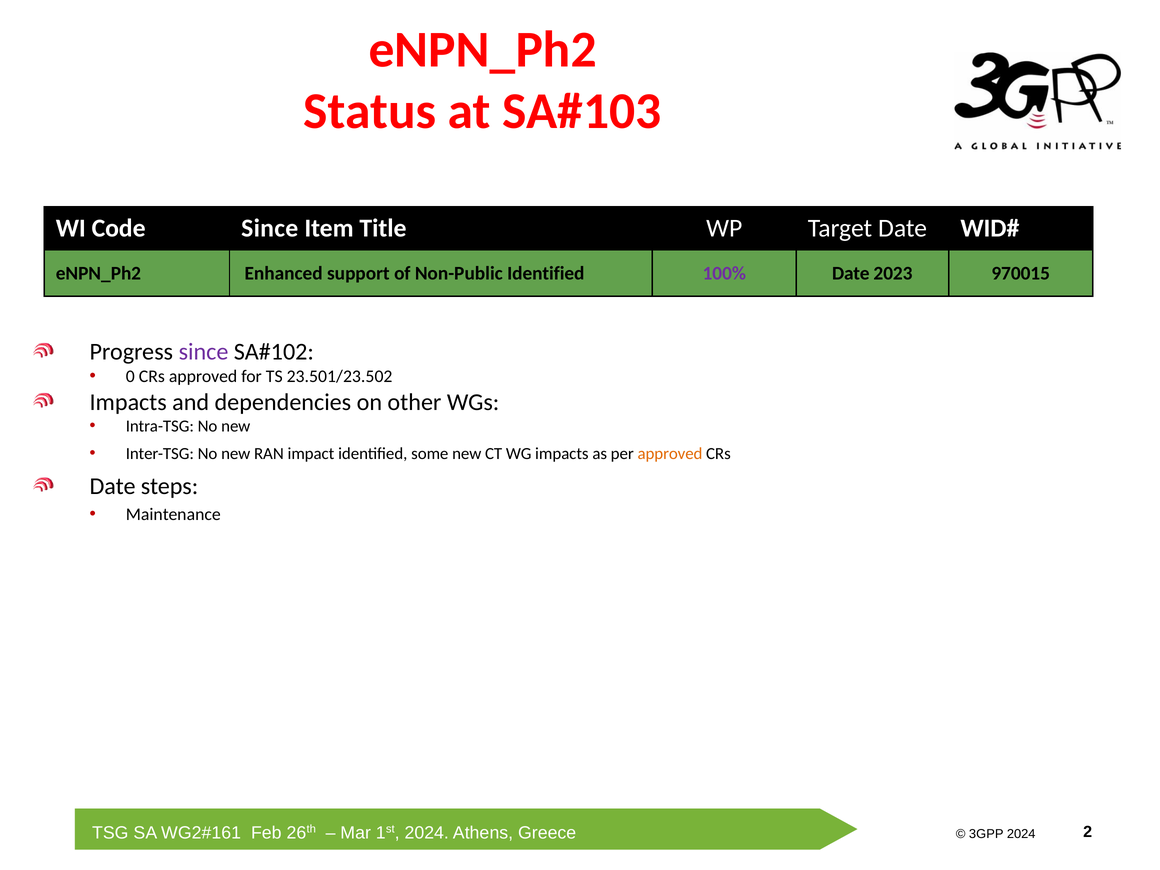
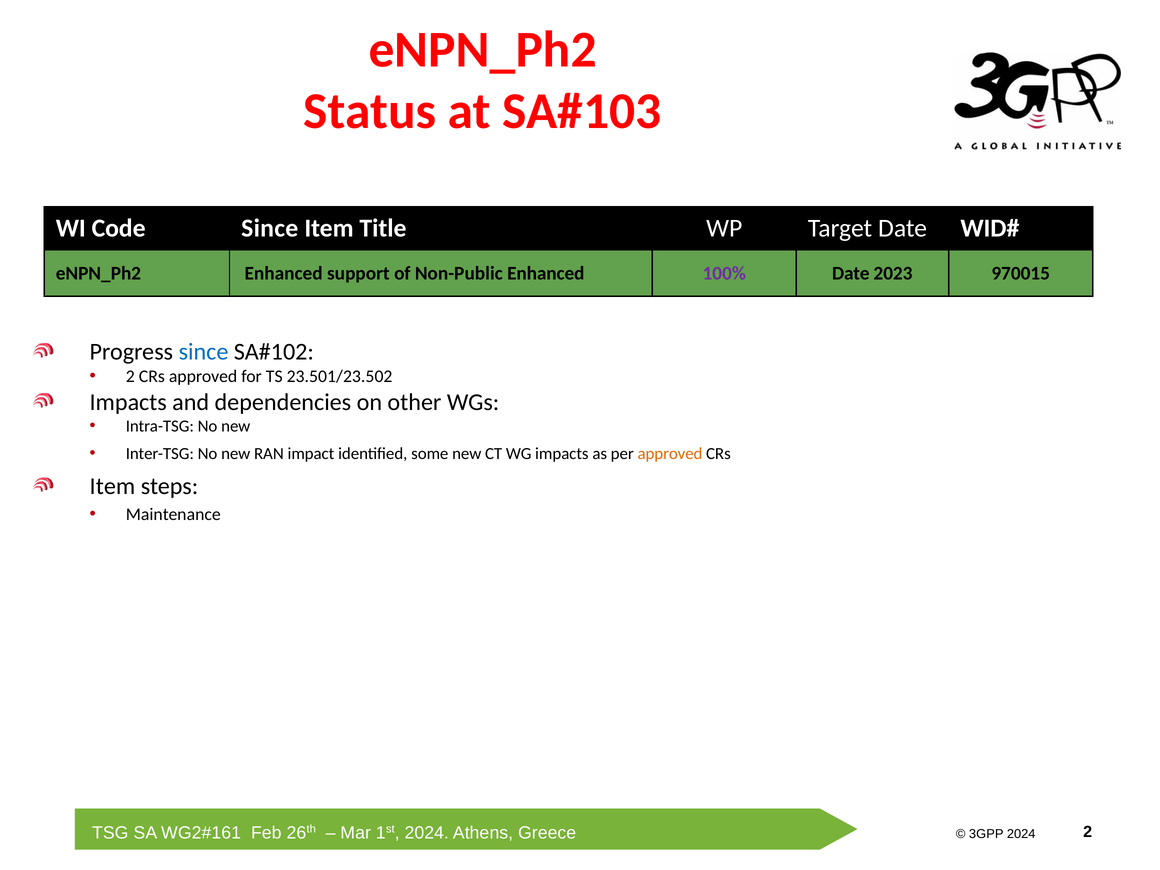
Non-Public Identified: Identified -> Enhanced
since at (204, 352) colour: purple -> blue
0 at (130, 377): 0 -> 2
Date at (113, 486): Date -> Item
